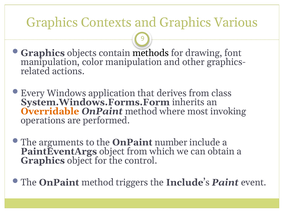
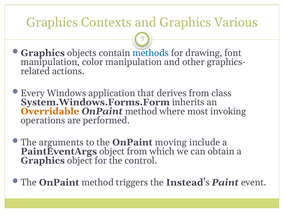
methods colour: black -> blue
number: number -> moving
the Include: Include -> Instead
